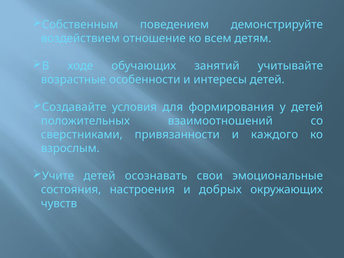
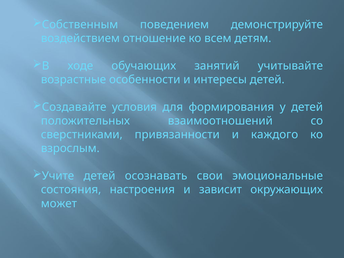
добрых: добрых -> зависит
чувств: чувств -> может
